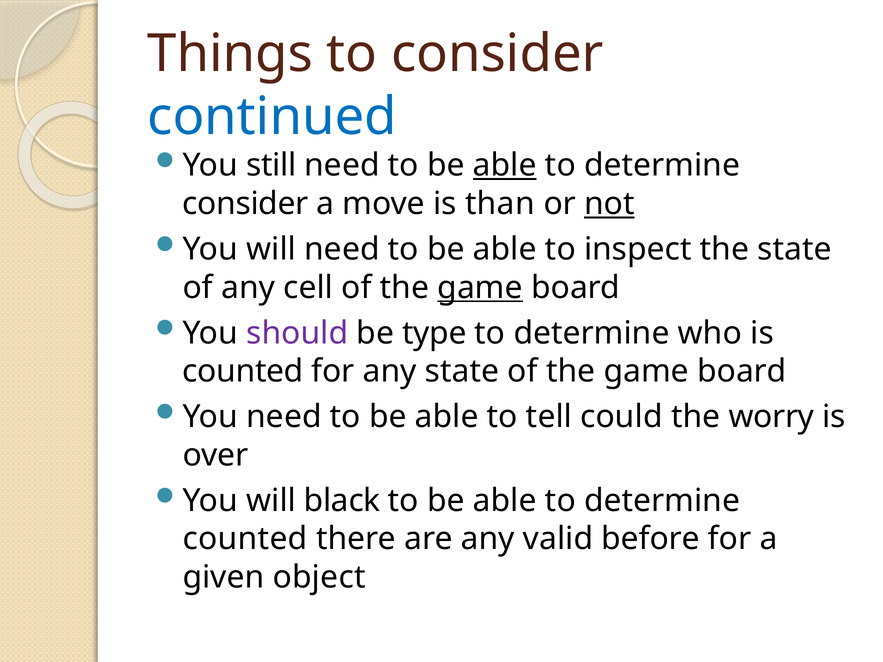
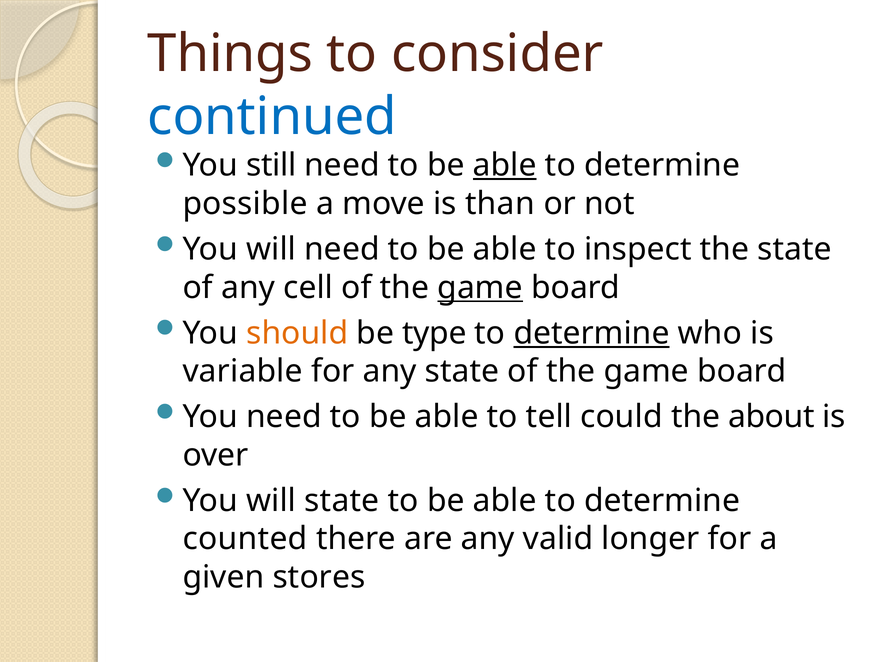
consider at (245, 204): consider -> possible
not underline: present -> none
should colour: purple -> orange
determine at (592, 333) underline: none -> present
counted at (243, 371): counted -> variable
worry: worry -> about
will black: black -> state
before: before -> longer
object: object -> stores
